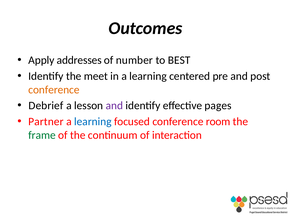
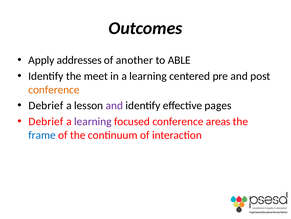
number: number -> another
BEST: BEST -> ABLE
Partner at (46, 121): Partner -> Debrief
learning at (93, 121) colour: blue -> purple
room: room -> areas
frame colour: green -> blue
